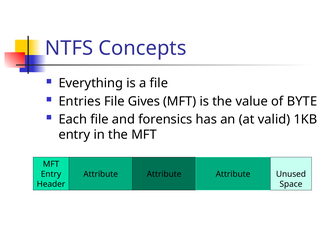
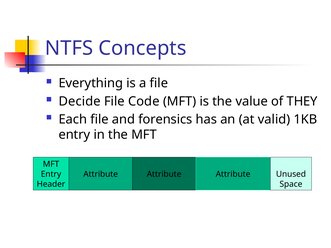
Entries: Entries -> Decide
Gives: Gives -> Code
BYTE: BYTE -> THEY
